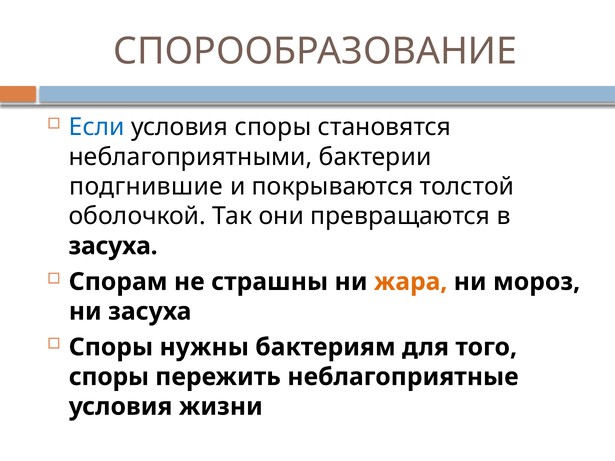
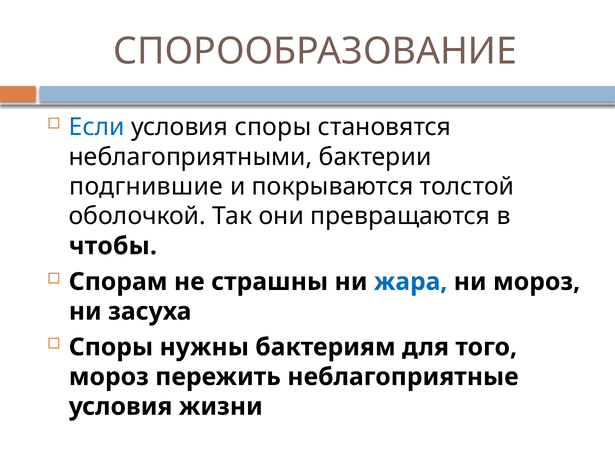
засуха at (113, 246): засуха -> чтобы
жара colour: orange -> blue
споры at (109, 377): споры -> мороз
